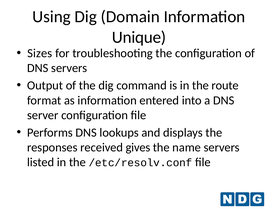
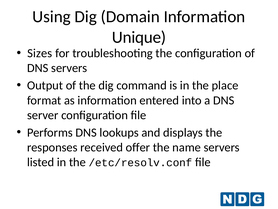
route: route -> place
gives: gives -> offer
